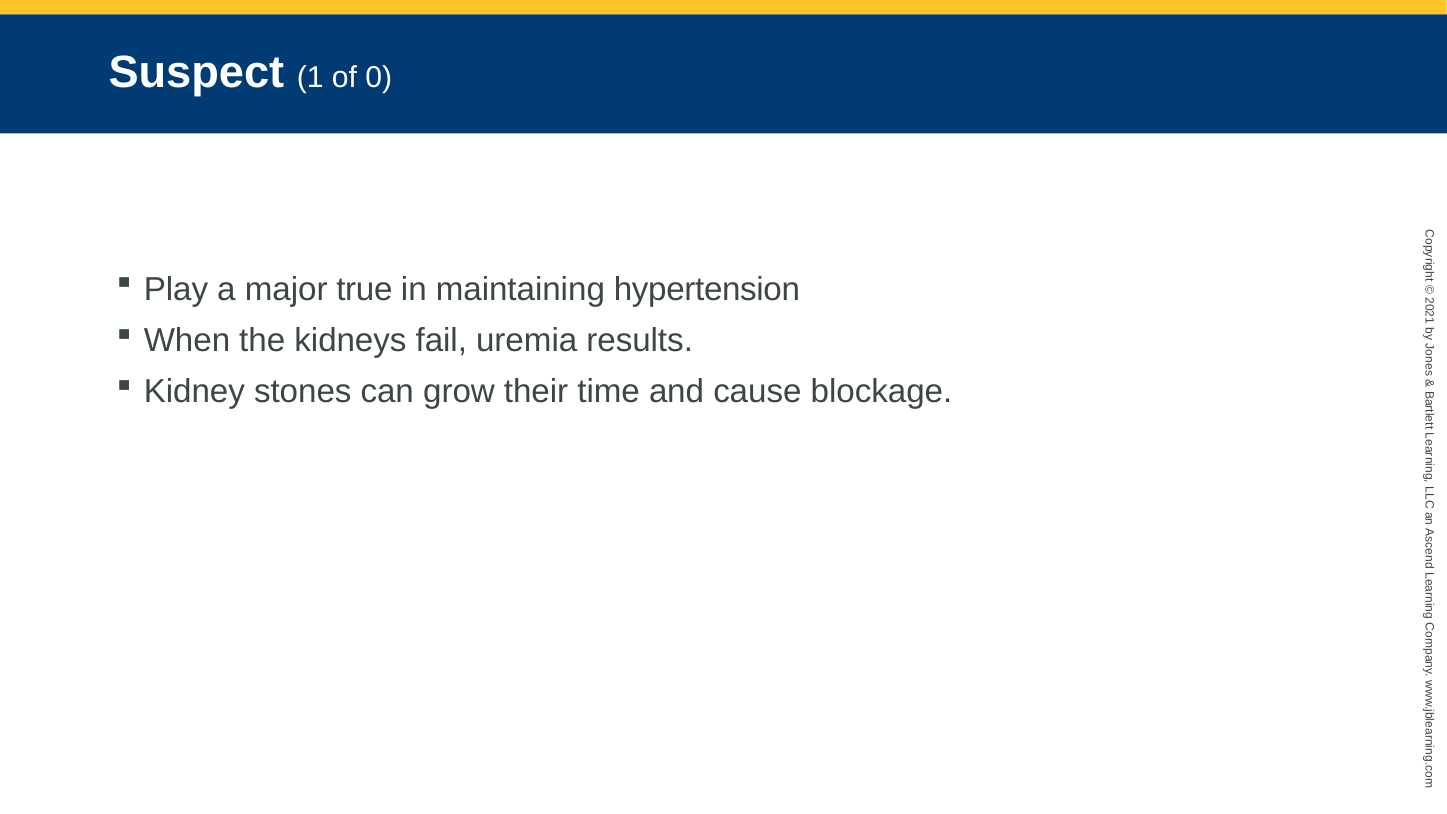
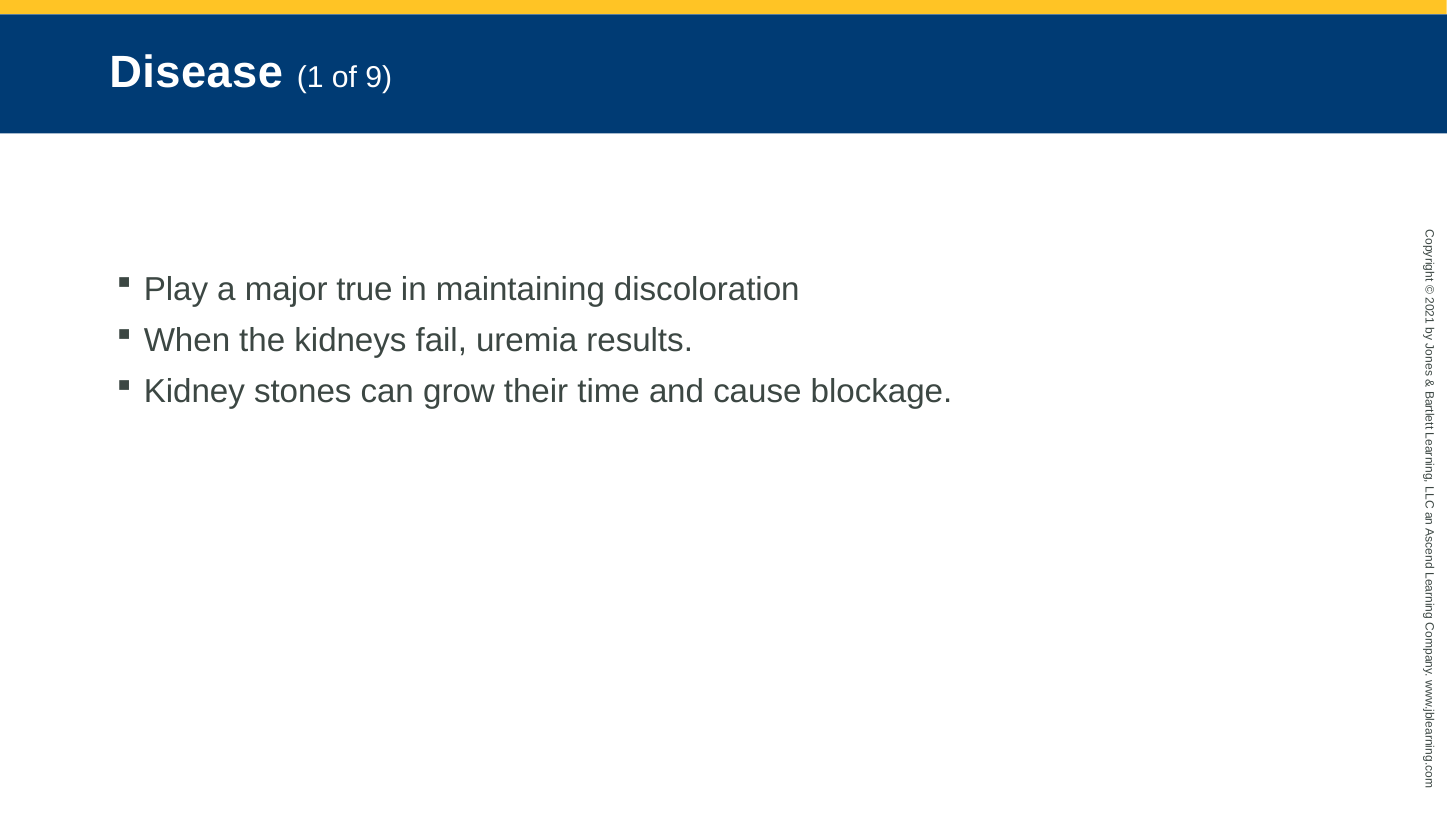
Suspect: Suspect -> Disease
of 0: 0 -> 9
hypertension: hypertension -> discoloration
